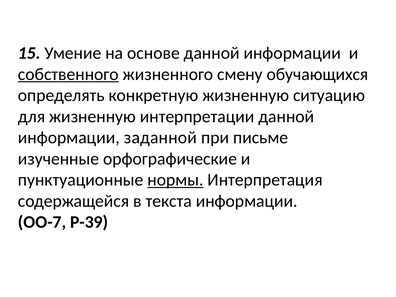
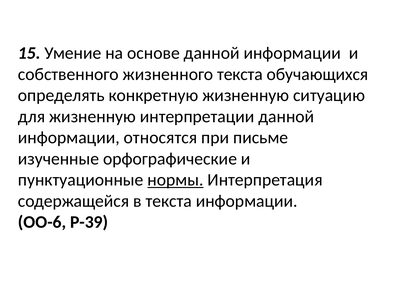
собственного underline: present -> none
жизненного смену: смену -> текста
заданной: заданной -> относятся
ОО-7: ОО-7 -> ОО-6
